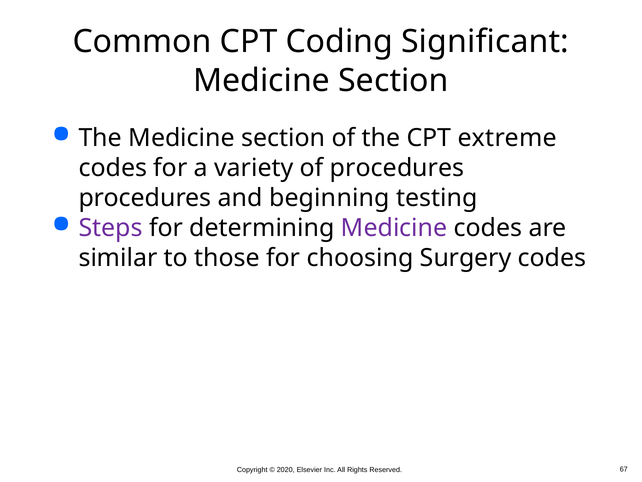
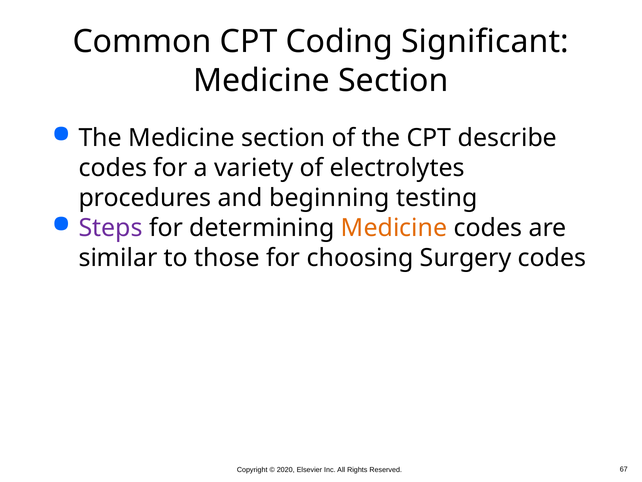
extreme: extreme -> describe
of procedures: procedures -> electrolytes
Medicine at (394, 228) colour: purple -> orange
